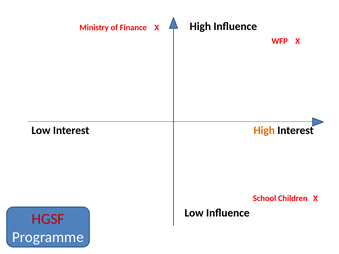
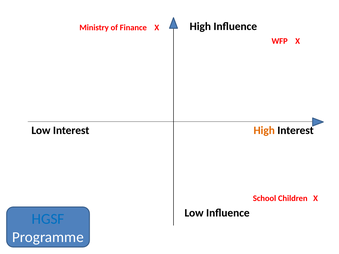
HGSF colour: red -> blue
